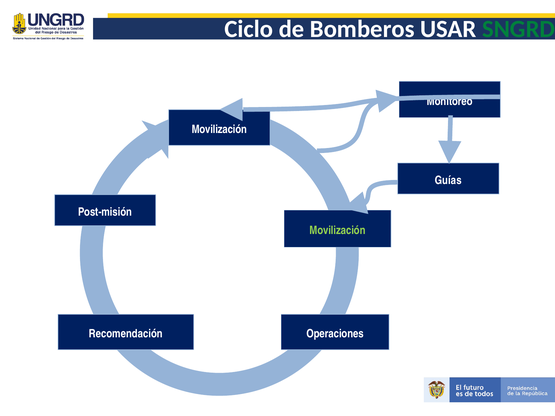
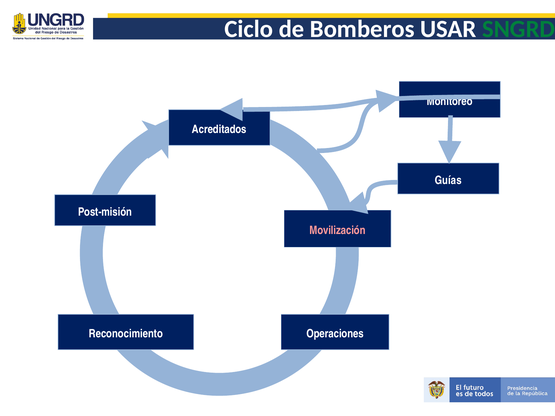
Movilización at (219, 129): Movilización -> Acreditados
Movilización at (337, 231) colour: light green -> pink
Recomendación: Recomendación -> Reconocimiento
